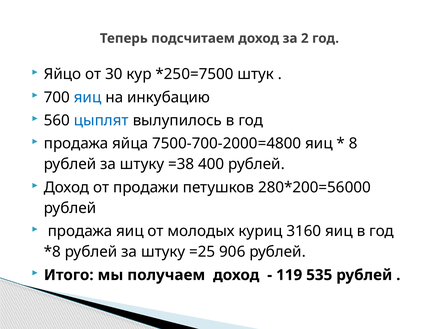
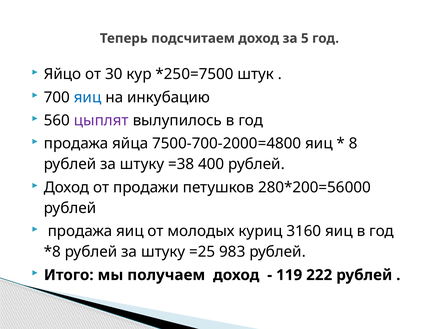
2: 2 -> 5
цыплят colour: blue -> purple
906: 906 -> 983
535: 535 -> 222
